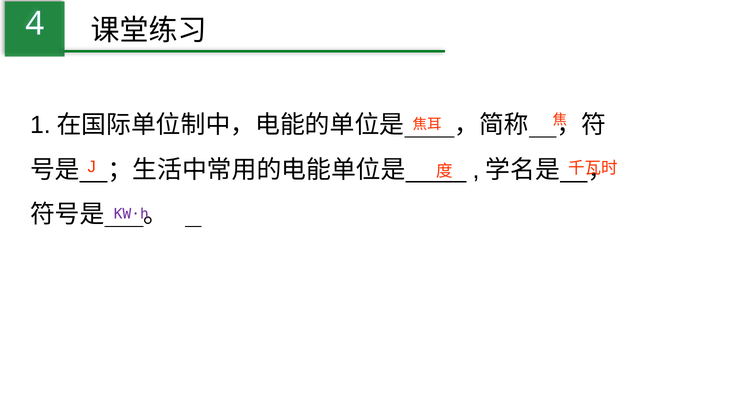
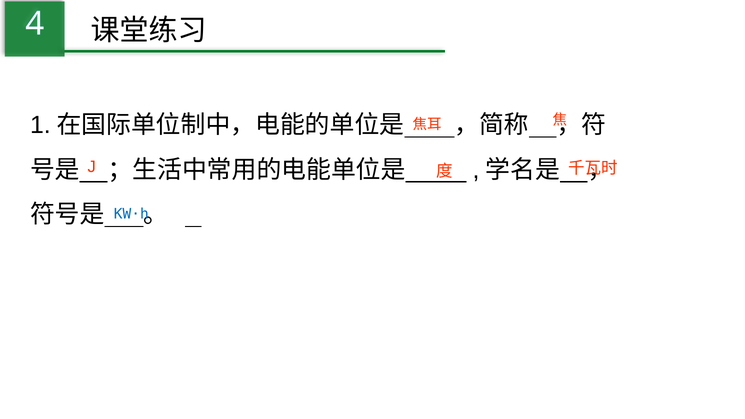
KW·h colour: purple -> blue
